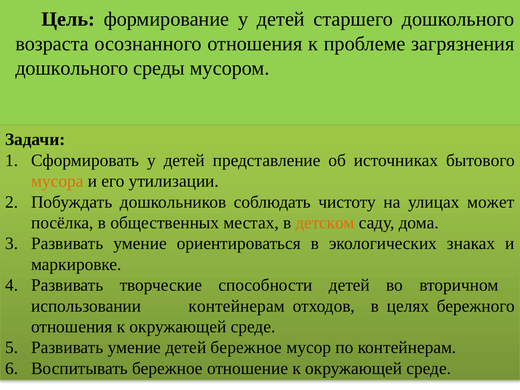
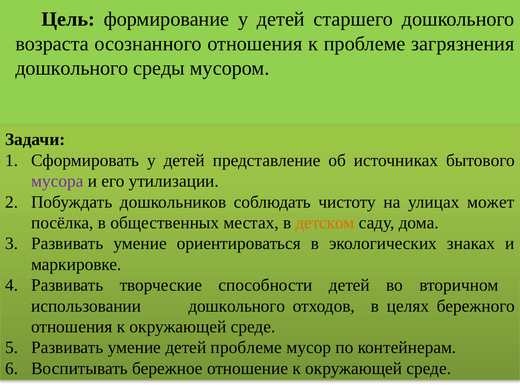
мусора colour: orange -> purple
использовании контейнерам: контейнерам -> дошкольного
детей бережное: бережное -> проблеме
